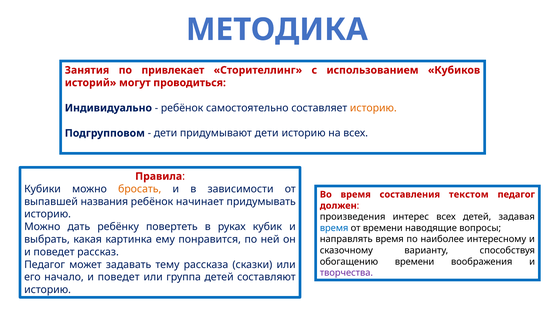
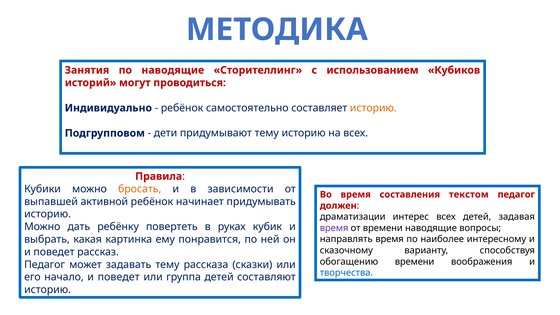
по привлекает: привлекает -> наводящие
придумывают дети: дети -> тему
названия: названия -> активной
произведения: произведения -> драматизации
время at (334, 228) colour: blue -> purple
творчества colour: purple -> blue
